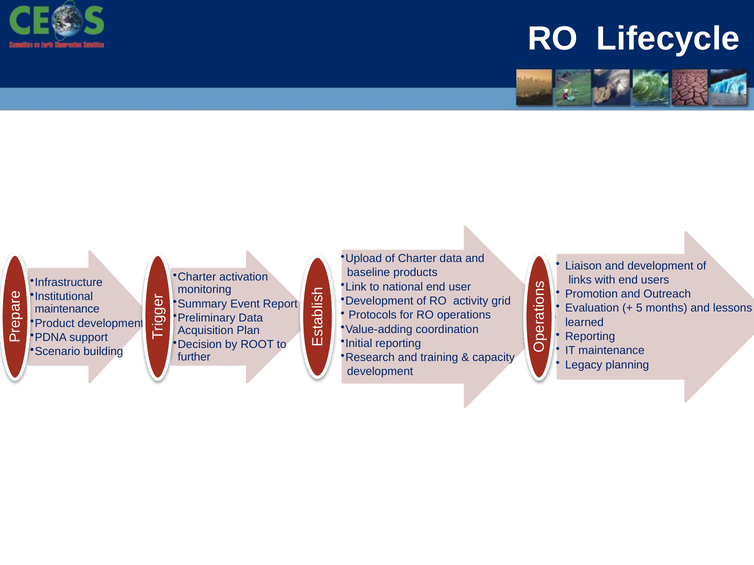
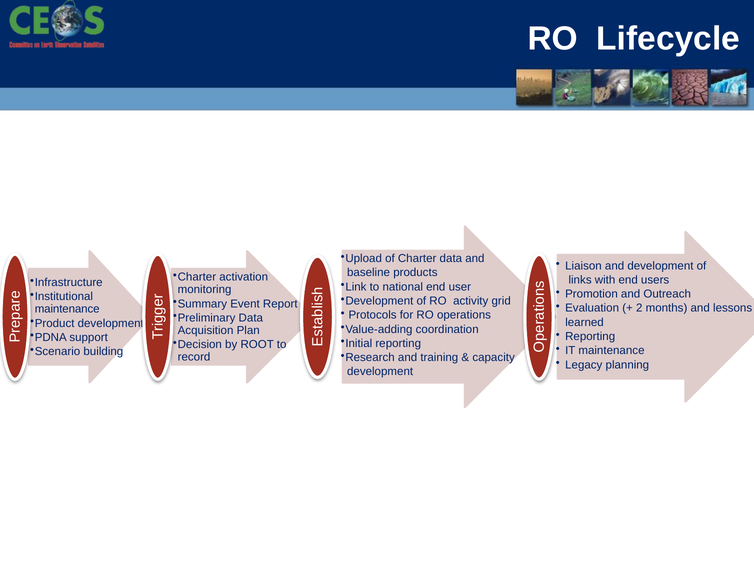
5: 5 -> 2
further: further -> record
